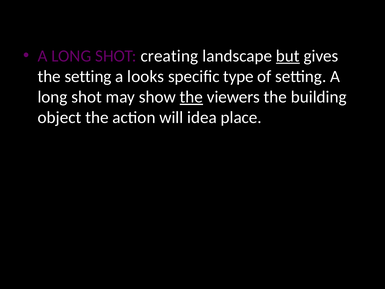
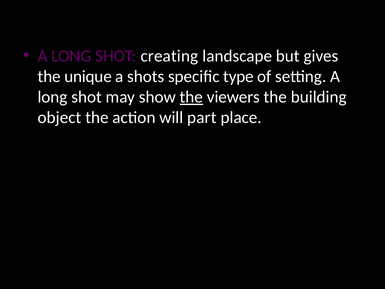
but underline: present -> none
the setting: setting -> unique
looks: looks -> shots
idea: idea -> part
